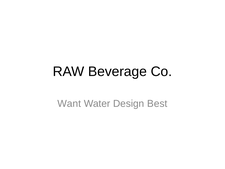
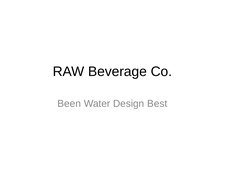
Want: Want -> Been
